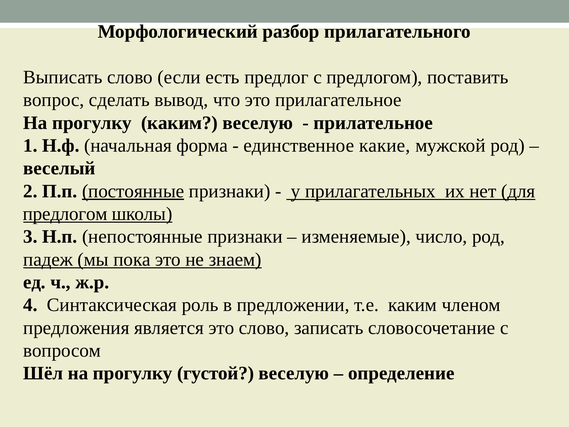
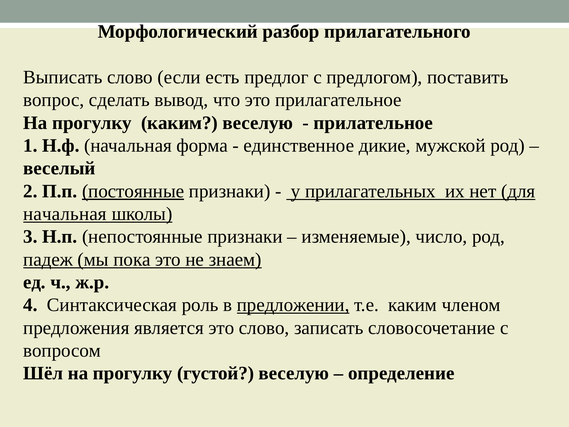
какие: какие -> дикие
предлогом at (65, 214): предлогом -> начальная
предложении underline: none -> present
